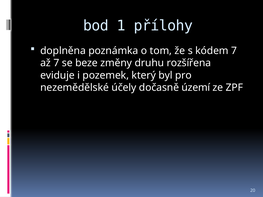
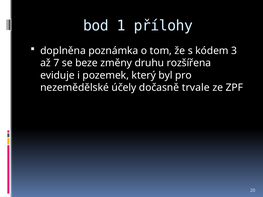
kódem 7: 7 -> 3
území: území -> trvale
